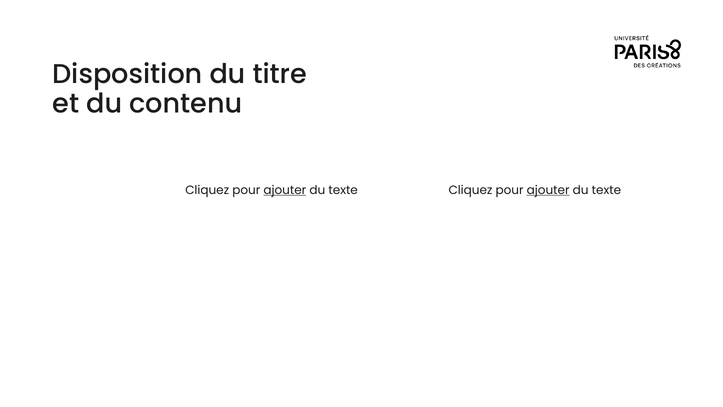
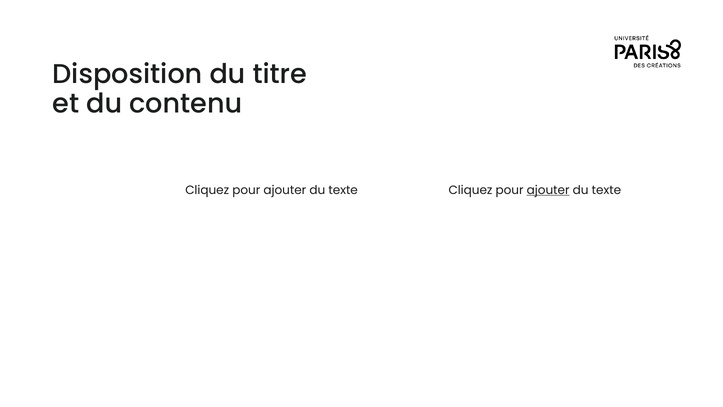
ajouter at (285, 190) underline: present -> none
